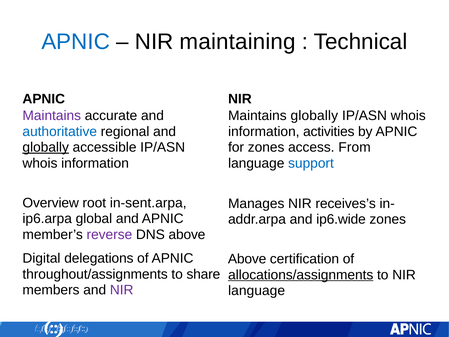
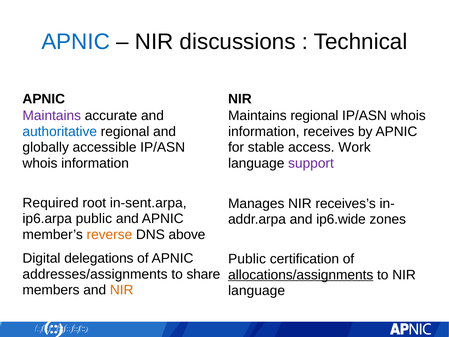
maintaining: maintaining -> discussions
Maintains globally: globally -> regional
activities: activities -> receives
globally at (46, 147) underline: present -> none
for zones: zones -> stable
From: From -> Work
support colour: blue -> purple
Overview: Overview -> Required
ip6.arpa global: global -> public
reverse colour: purple -> orange
Above at (247, 259): Above -> Public
throughout/assignments: throughout/assignments -> addresses/assignments
NIR at (122, 290) colour: purple -> orange
